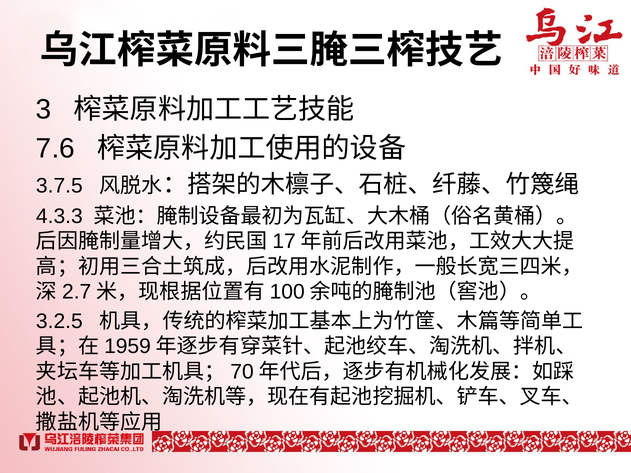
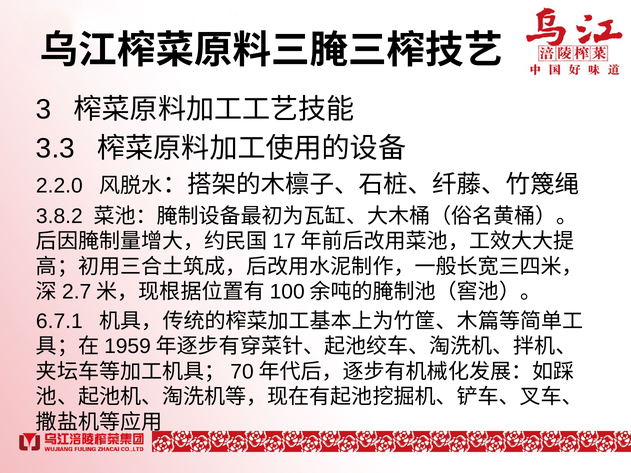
7.6: 7.6 -> 3.3
3.7.5: 3.7.5 -> 2.2.0
4.3.3: 4.3.3 -> 3.8.2
3.2.5: 3.2.5 -> 6.7.1
